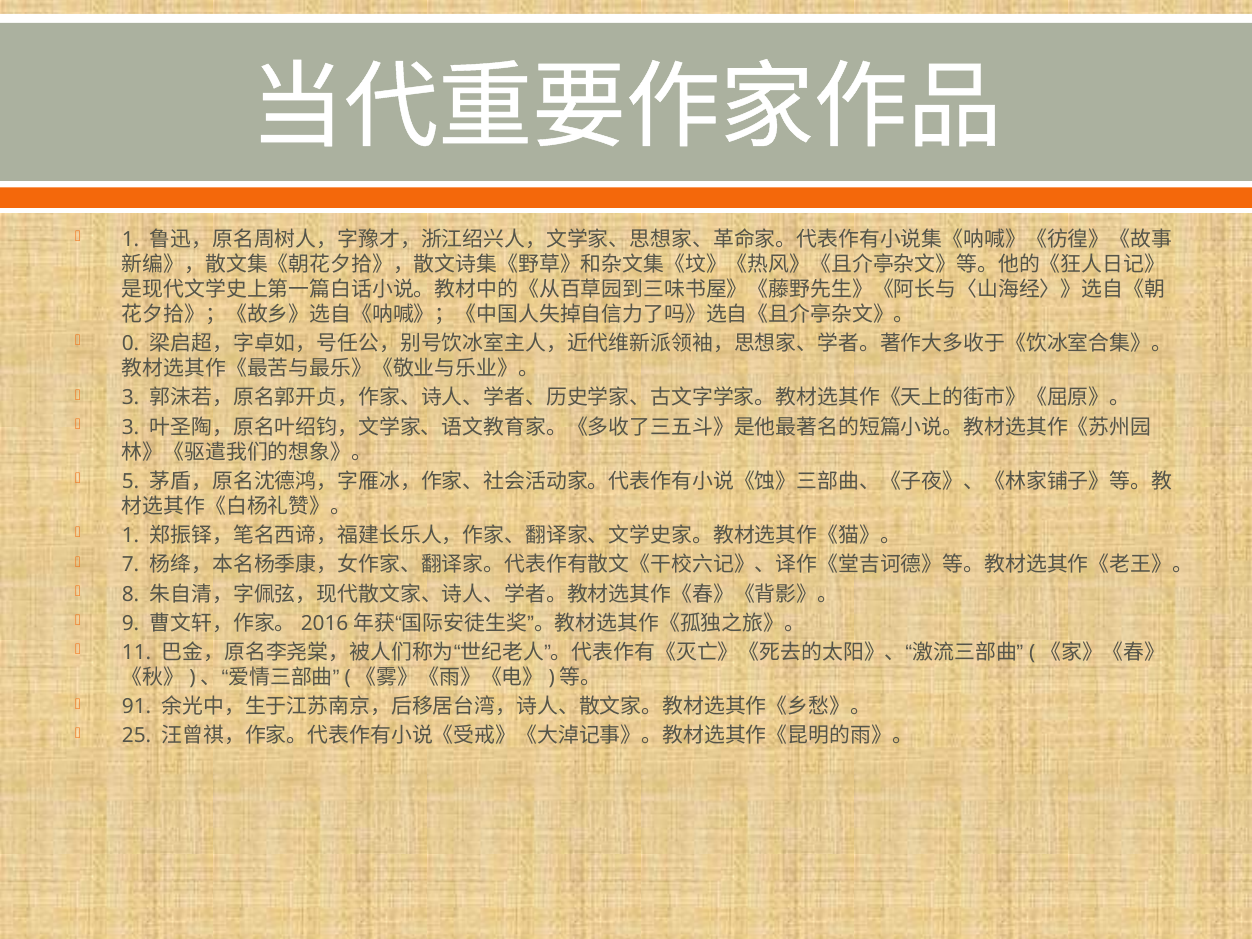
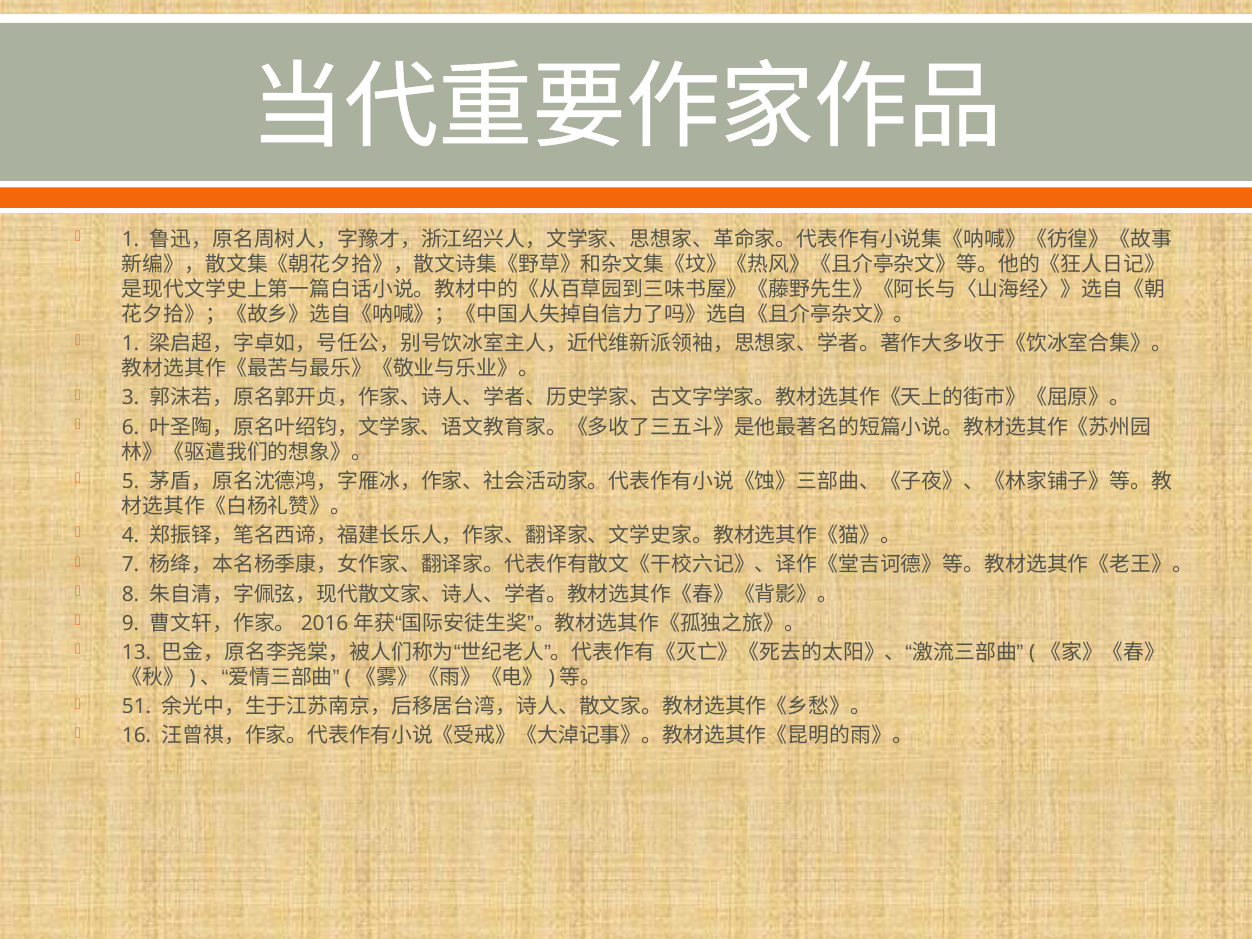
0 at (131, 344): 0 -> 1
3 at (131, 427): 3 -> 6
1 at (131, 536): 1 -> 4
11: 11 -> 13
91: 91 -> 51
25: 25 -> 16
